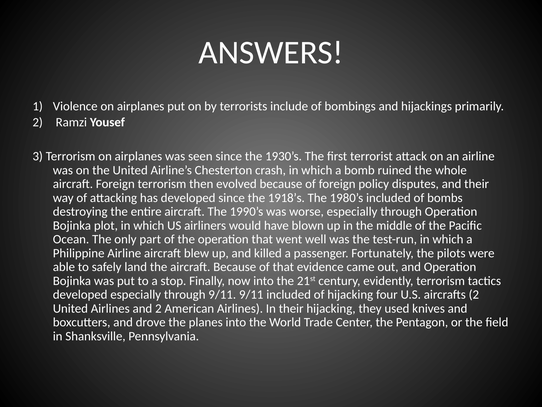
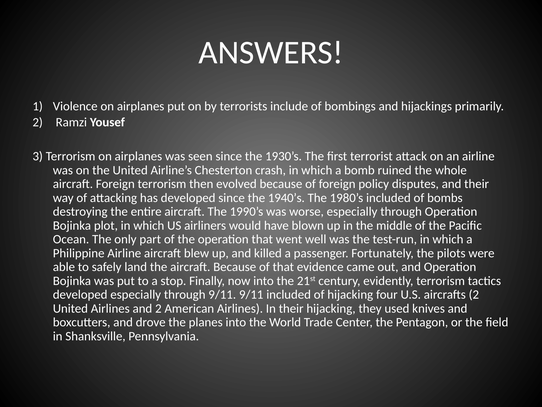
1918’s: 1918’s -> 1940’s
